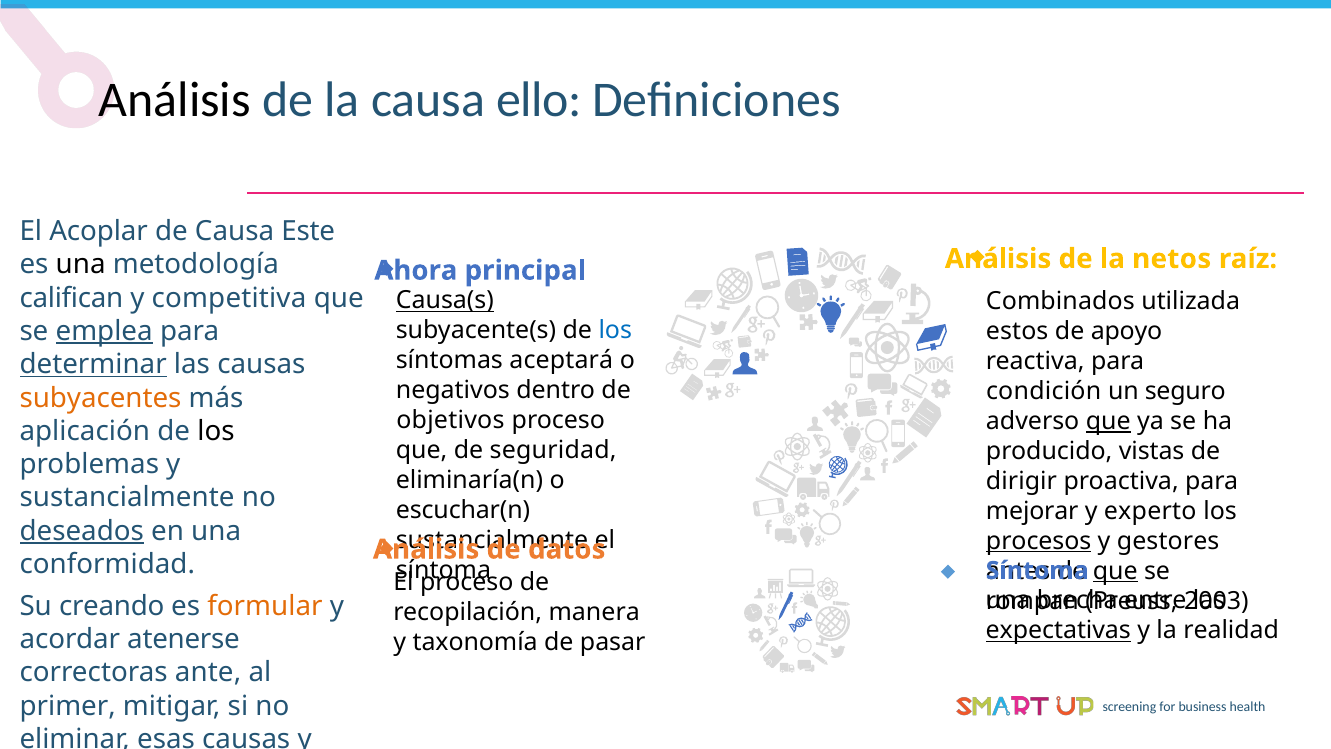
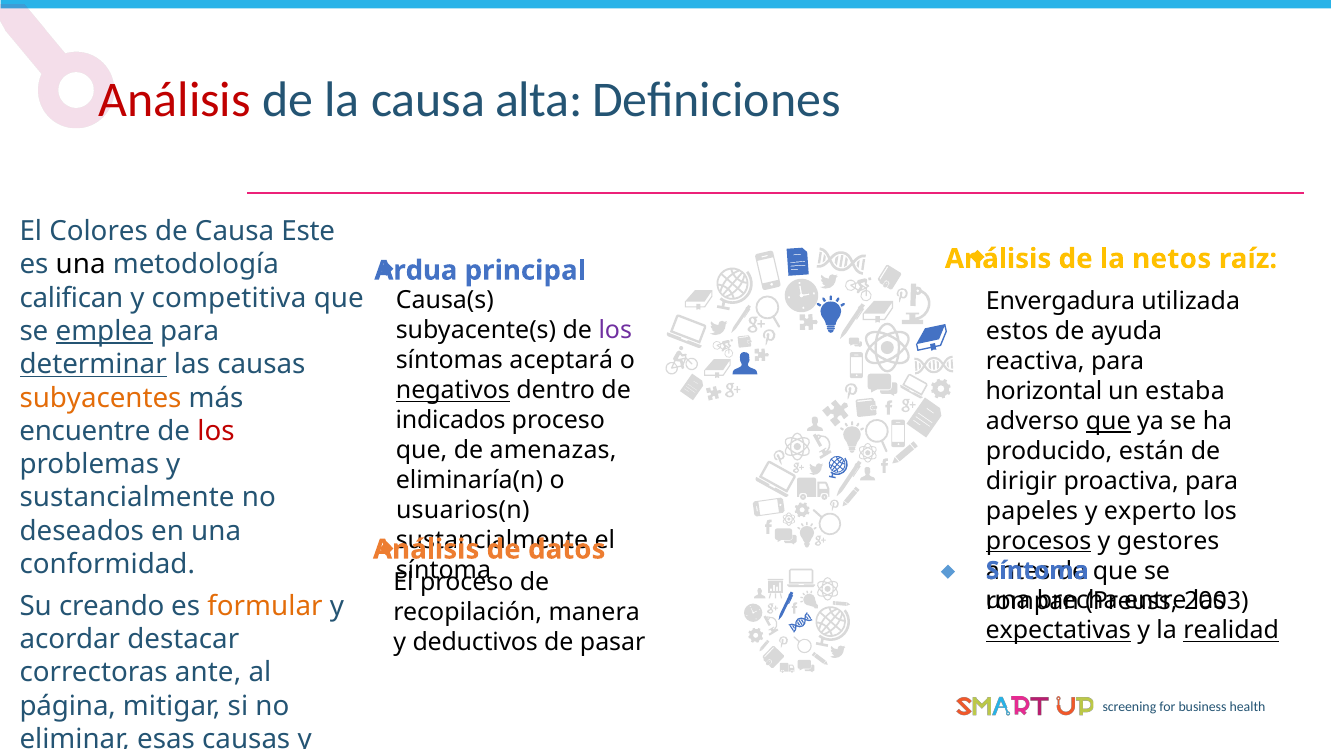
Análisis at (175, 100) colour: black -> red
ello: ello -> alta
Acoplar: Acoplar -> Colores
Ahora: Ahora -> Ardua
Causa(s underline: present -> none
Combinados: Combinados -> Envergadura
los at (615, 330) colour: blue -> purple
apoyo: apoyo -> ayuda
negativos underline: none -> present
condición: condición -> horizontal
seguro: seguro -> estaba
objetivos: objetivos -> indicados
aplicación: aplicación -> encuentre
los at (216, 431) colour: black -> red
seguridad: seguridad -> amenazas
vistas: vistas -> están
escuchar(n: escuchar(n -> usuarios(n
mejorar: mejorar -> papeles
deseados underline: present -> none
que at (1115, 571) underline: present -> none
realidad underline: none -> present
atenerse: atenerse -> destacar
taxonomía: taxonomía -> deductivos
primer: primer -> página
